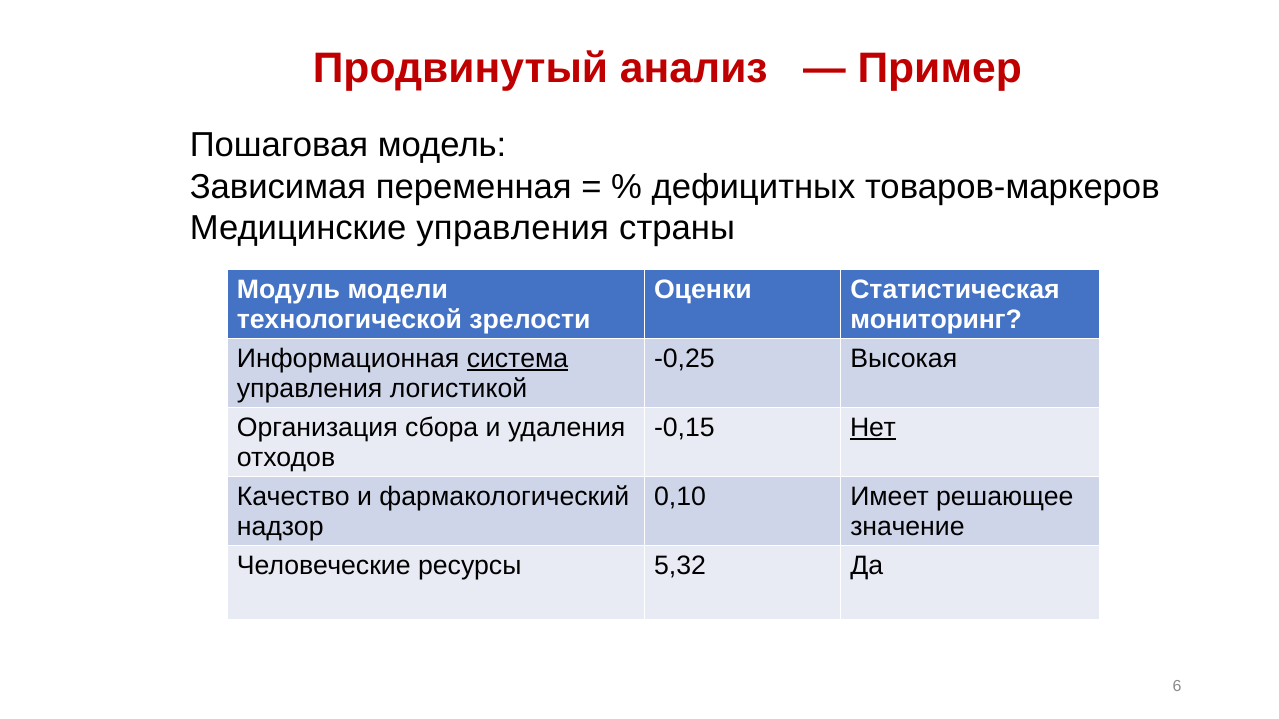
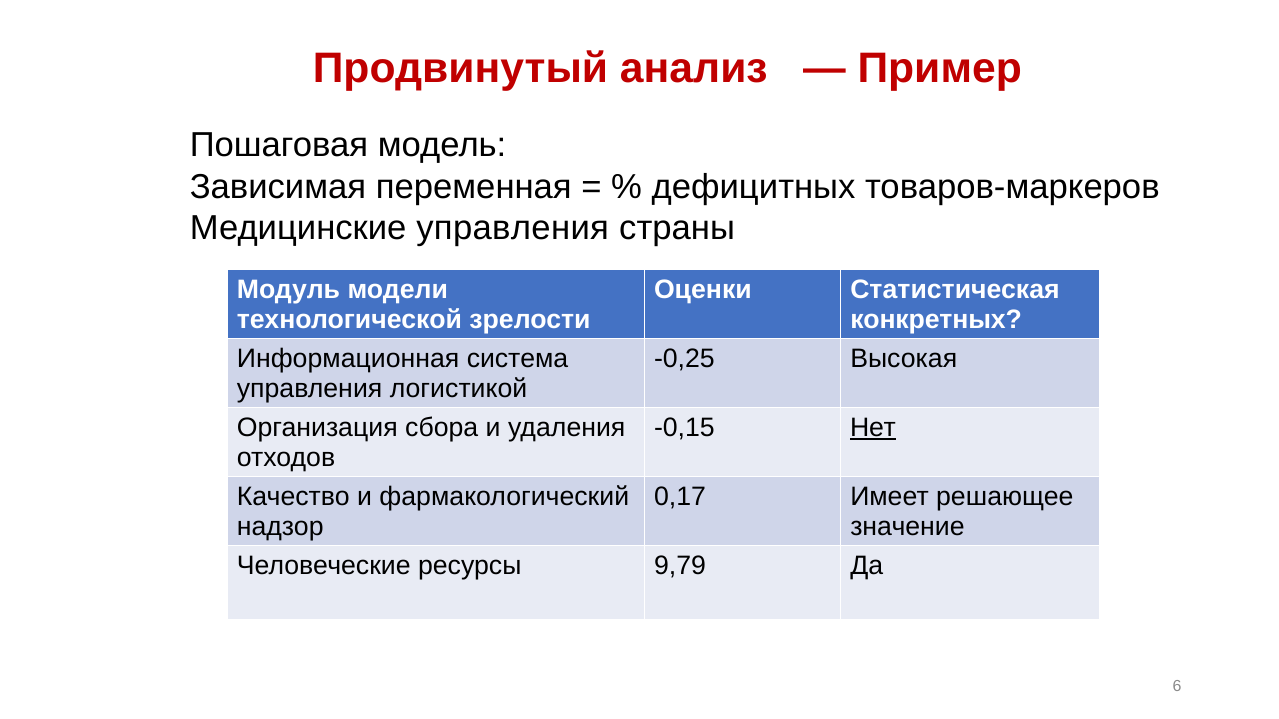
мониторинг: мониторинг -> конкретных
система underline: present -> none
0,10: 0,10 -> 0,17
5,32: 5,32 -> 9,79
